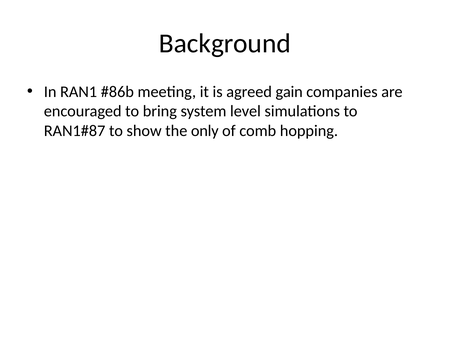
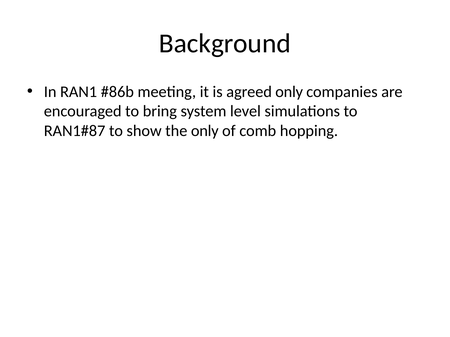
agreed gain: gain -> only
